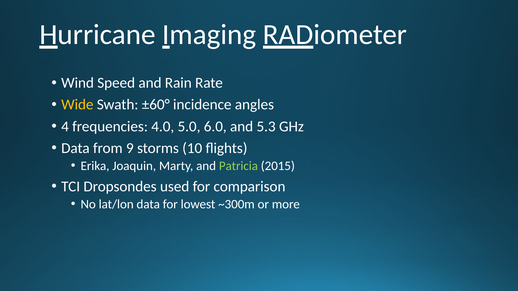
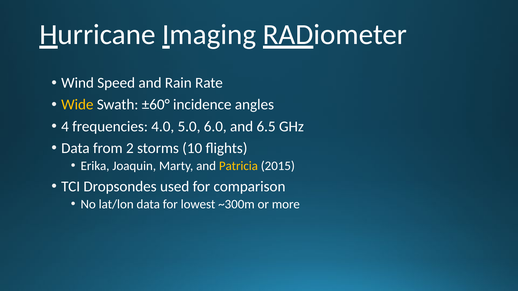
5.3: 5.3 -> 6.5
9: 9 -> 2
Patricia colour: light green -> yellow
